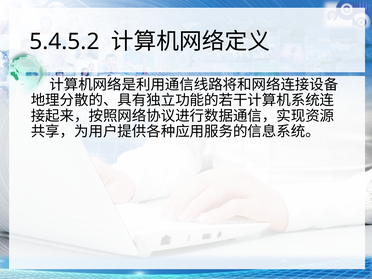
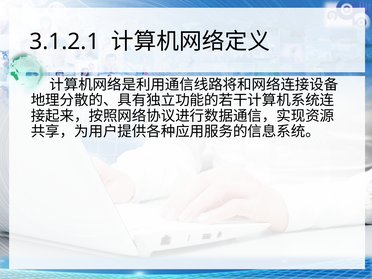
5.4.5.2: 5.4.5.2 -> 3.1.2.1
